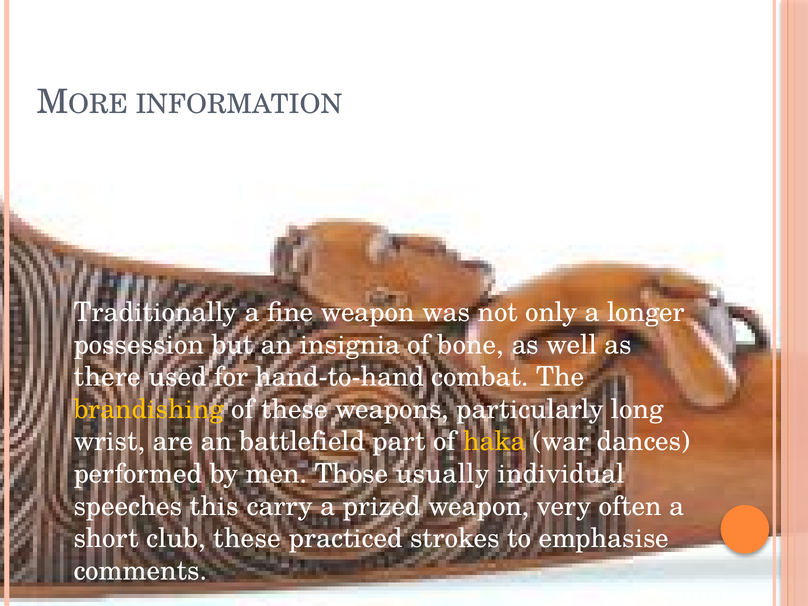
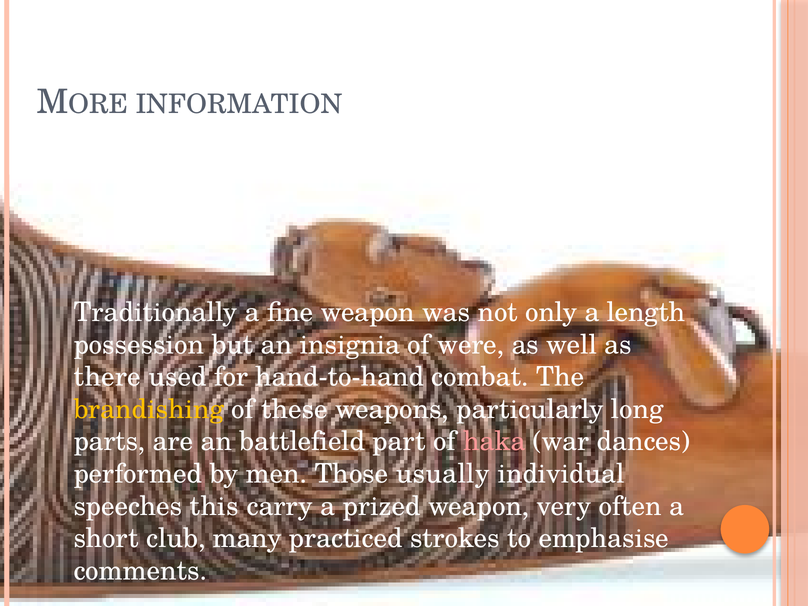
longer: longer -> length
bone: bone -> were
wrist: wrist -> parts
haka colour: yellow -> pink
club these: these -> many
